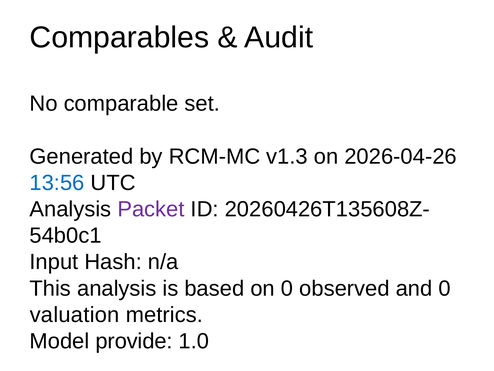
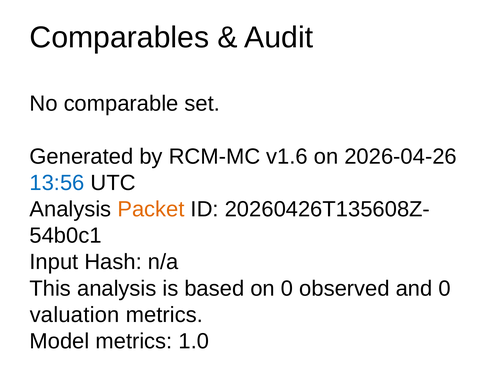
v1.3: v1.3 -> v1.6
Packet colour: purple -> orange
Model provide: provide -> metrics
